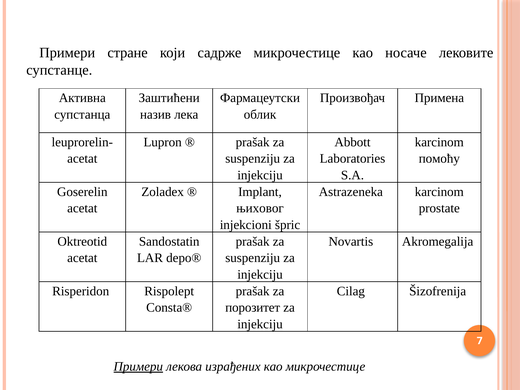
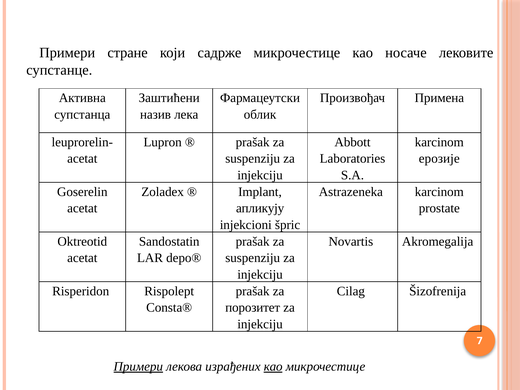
помоћу: помоћу -> ерозије
њиховог: њиховог -> апликују
као at (273, 367) underline: none -> present
